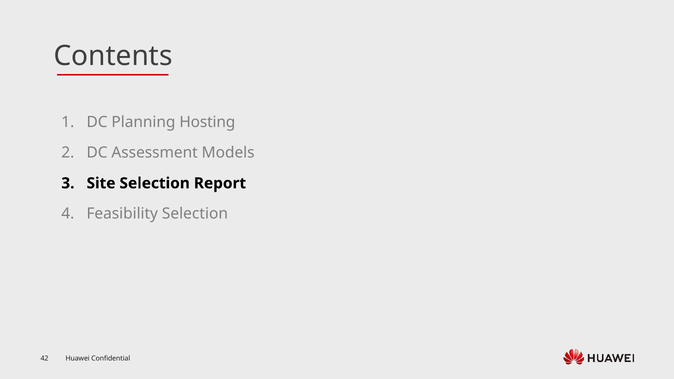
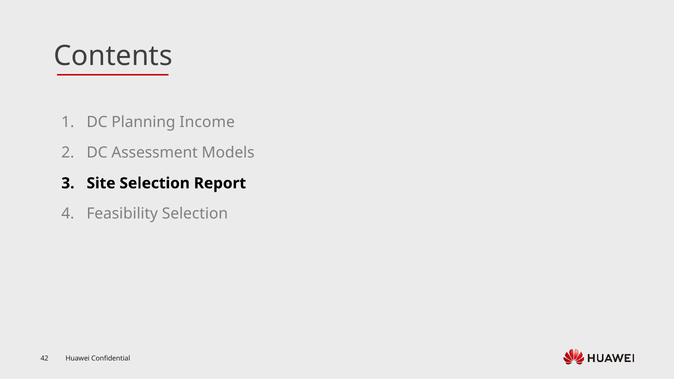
Hosting: Hosting -> Income
